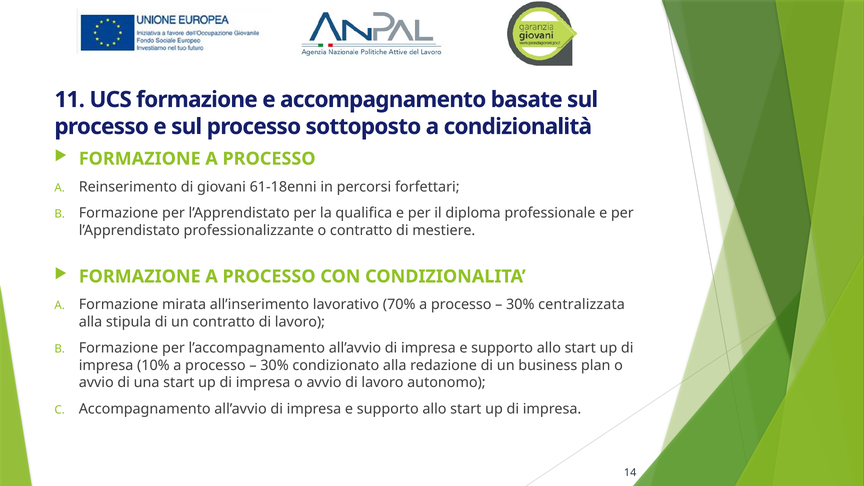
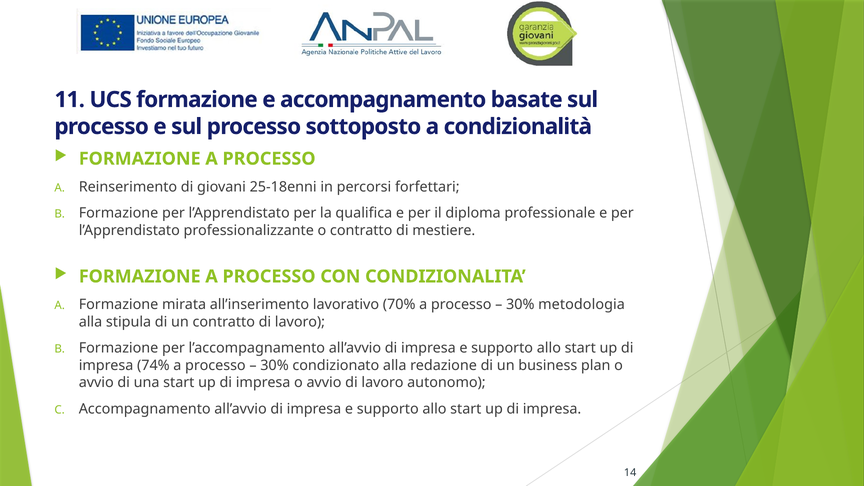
61-18enni: 61-18enni -> 25-18enni
centralizzata: centralizzata -> metodologia
10%: 10% -> 74%
